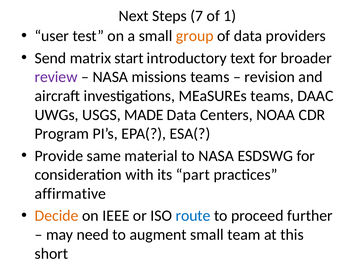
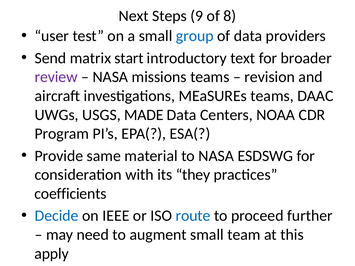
7: 7 -> 9
1: 1 -> 8
group colour: orange -> blue
part: part -> they
affirmative: affirmative -> coefficients
Decide colour: orange -> blue
short: short -> apply
